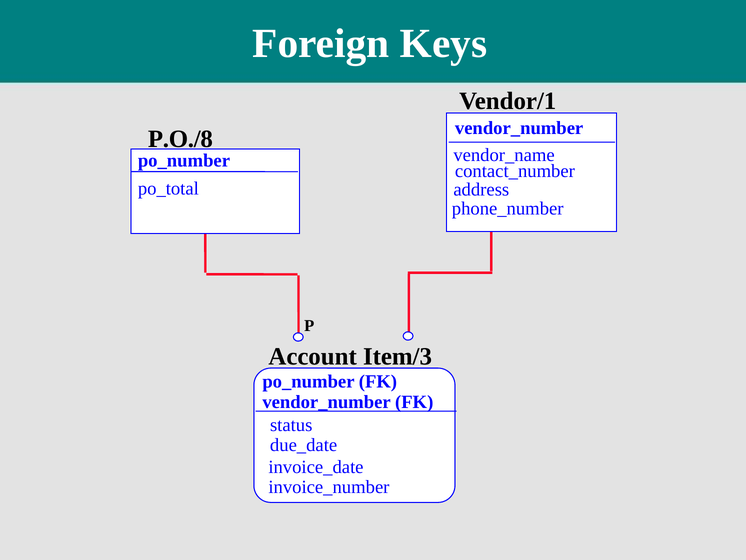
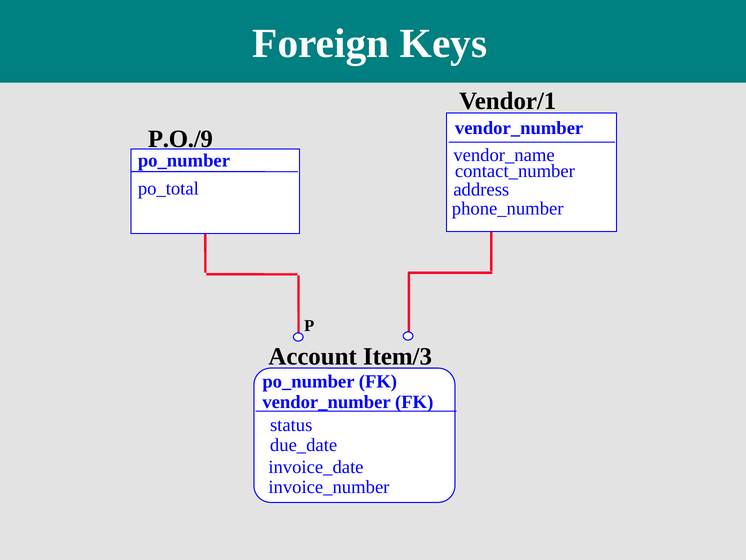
P.O./8: P.O./8 -> P.O./9
